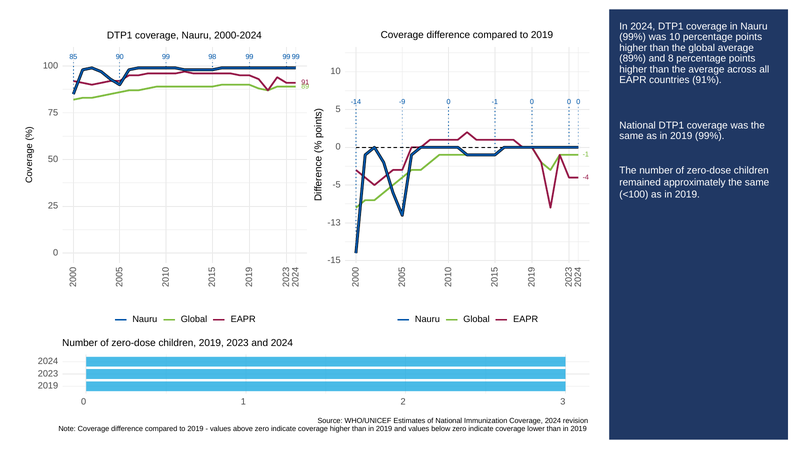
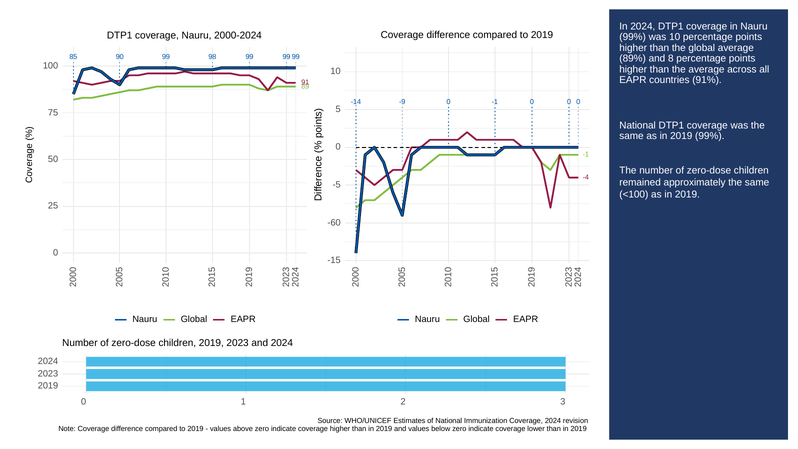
-13: -13 -> -60
